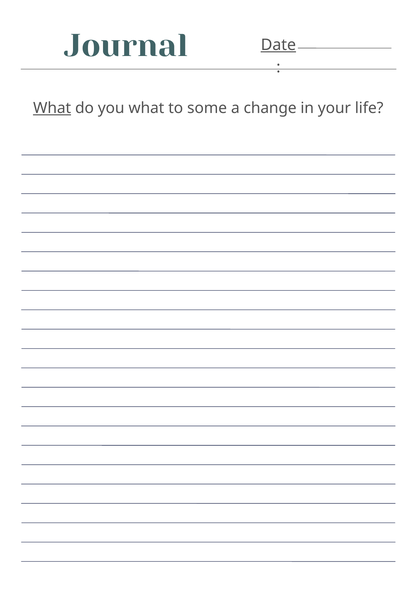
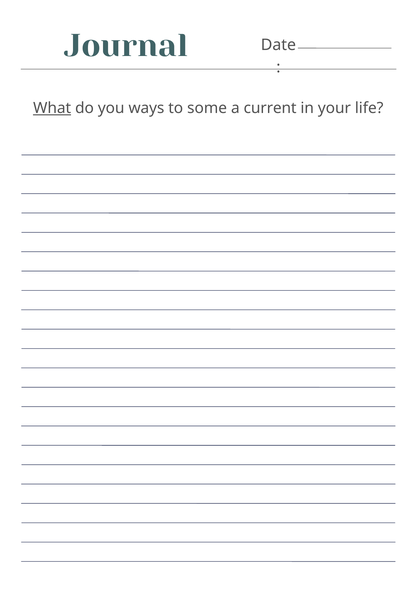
Date underline: present -> none
you what: what -> ways
change: change -> current
